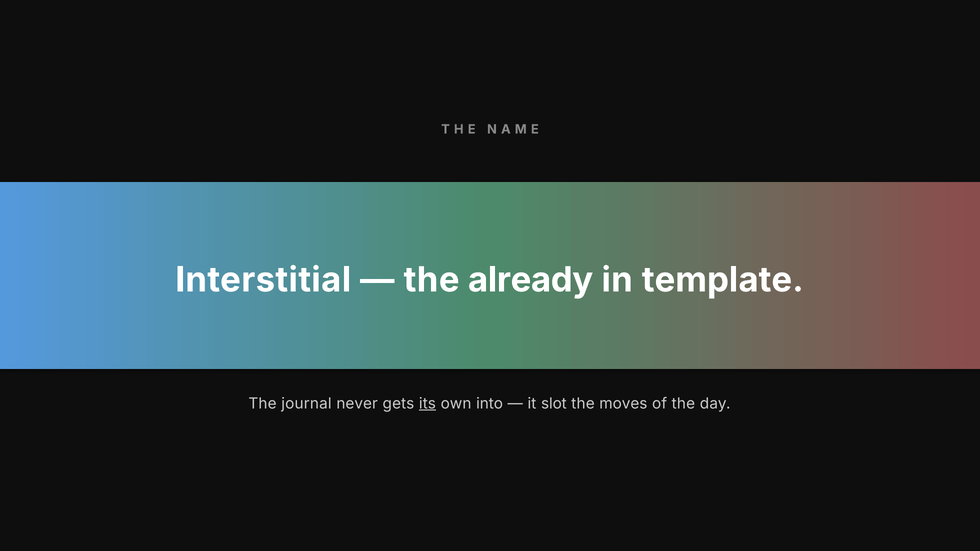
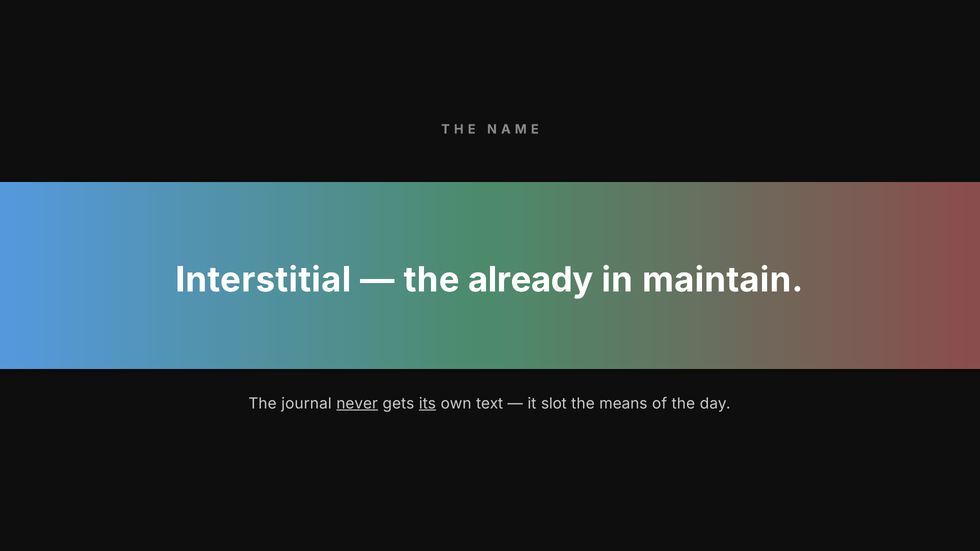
template: template -> maintain
never underline: none -> present
into: into -> text
moves: moves -> means
